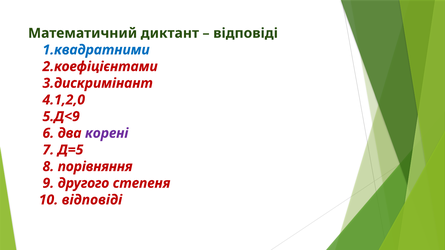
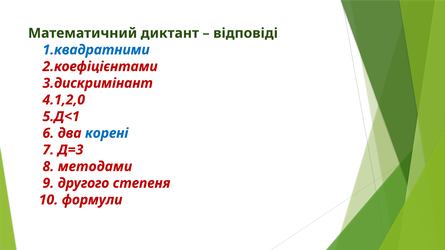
5.Д<9: 5.Д<9 -> 5.Д<1
корені colour: purple -> blue
Д=5: Д=5 -> Д=3
порівняння: порівняння -> методами
10 відповіді: відповіді -> формули
